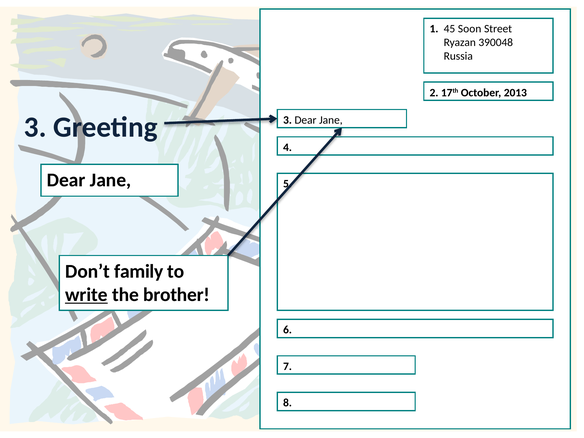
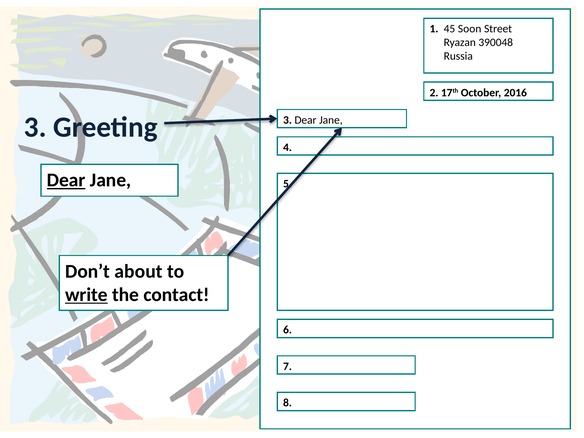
2013: 2013 -> 2016
Dear at (66, 180) underline: none -> present
family: family -> about
brother: brother -> contact
